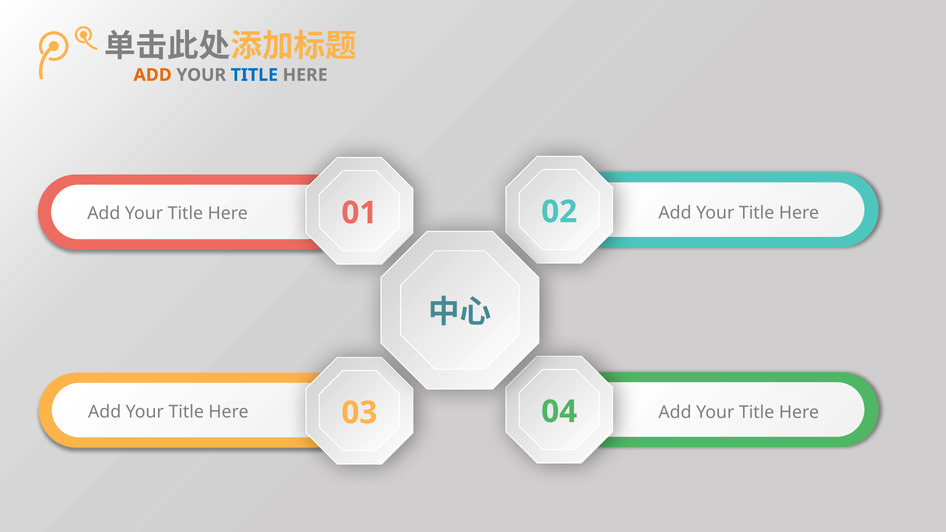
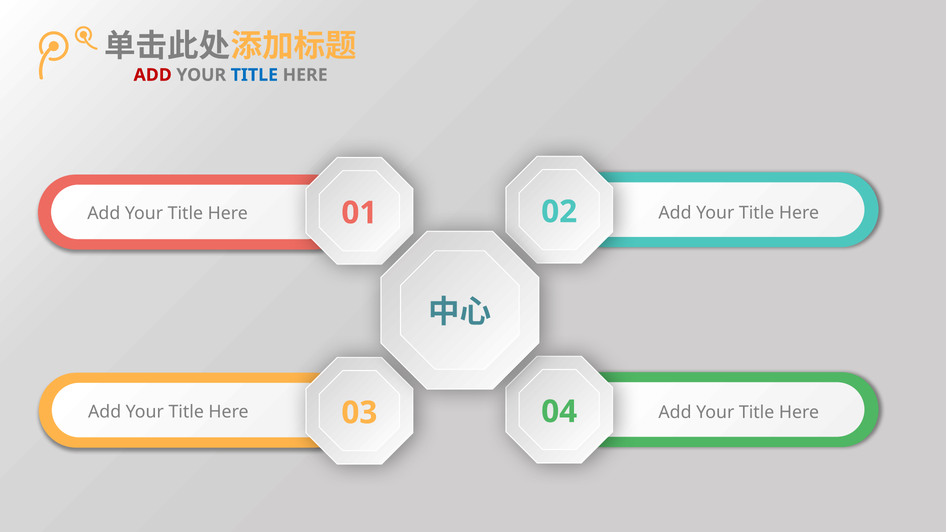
ADD at (153, 75) colour: orange -> red
